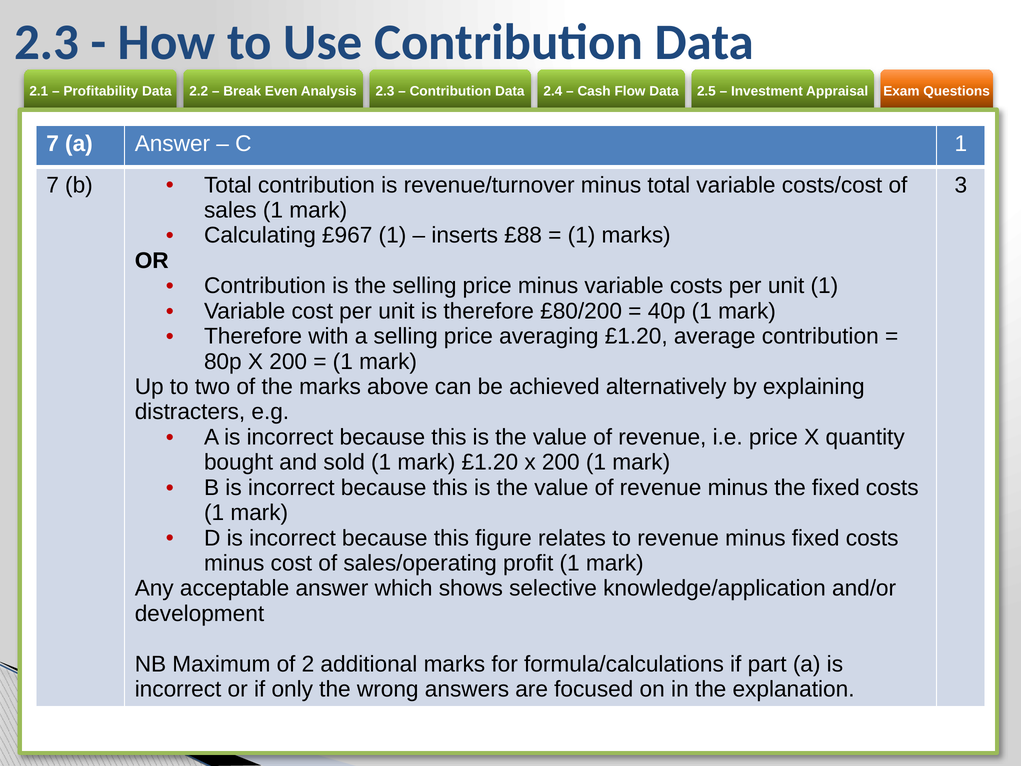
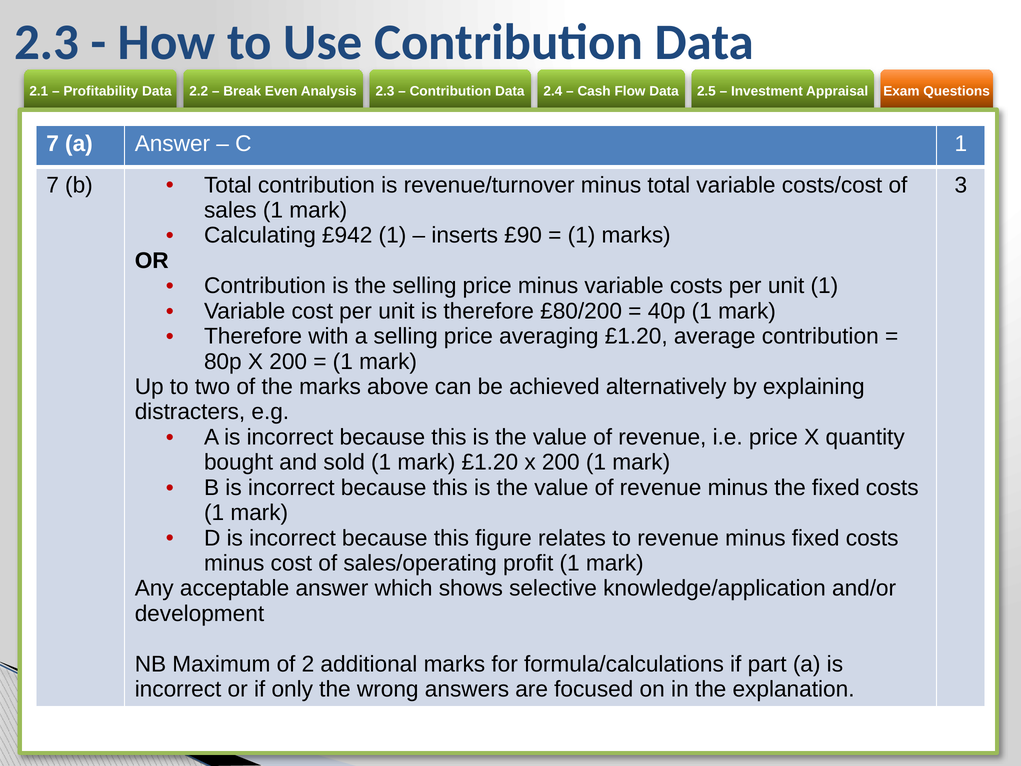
£967: £967 -> £942
£88: £88 -> £90
